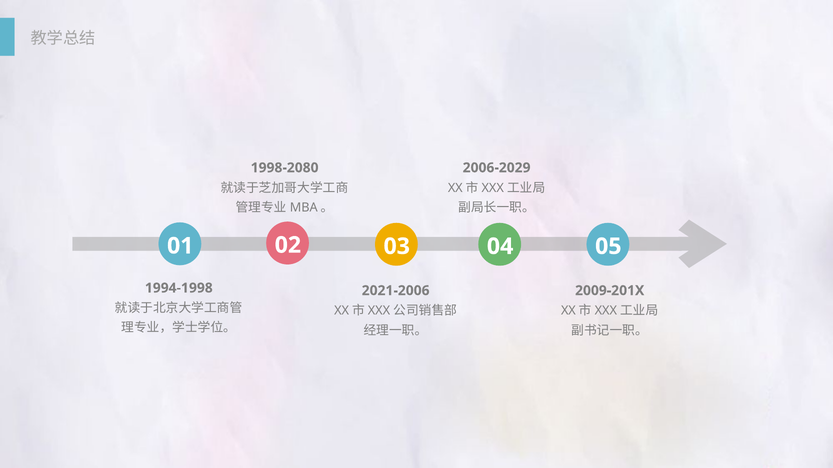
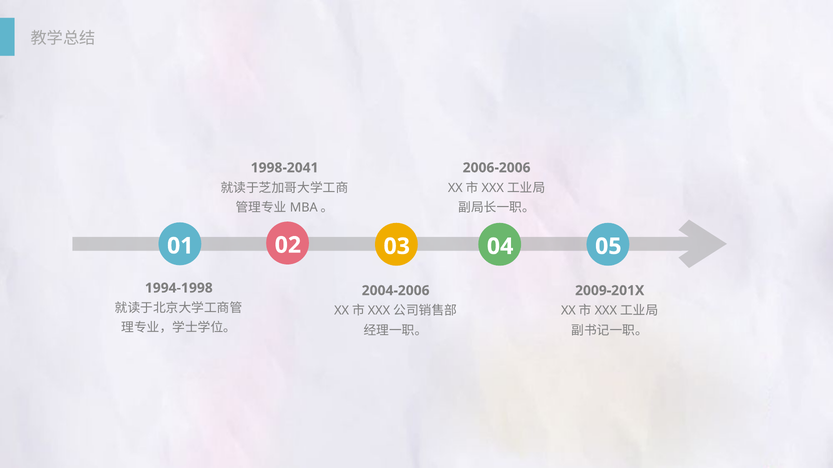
1998-2080: 1998-2080 -> 1998-2041
2006-2029: 2006-2029 -> 2006-2006
2021-2006: 2021-2006 -> 2004-2006
